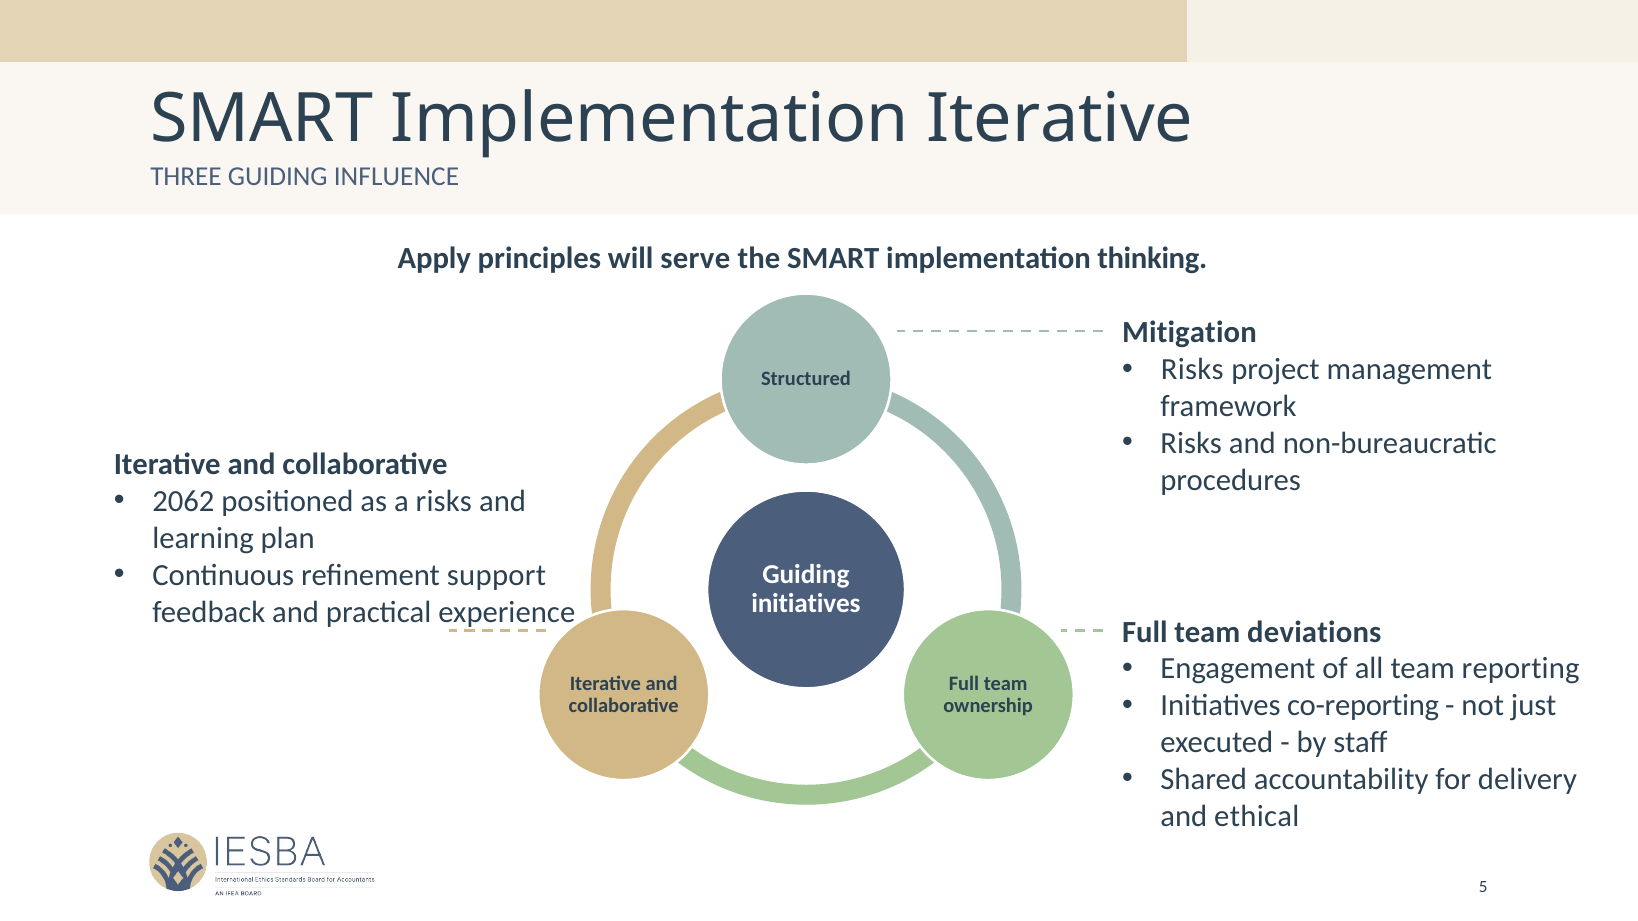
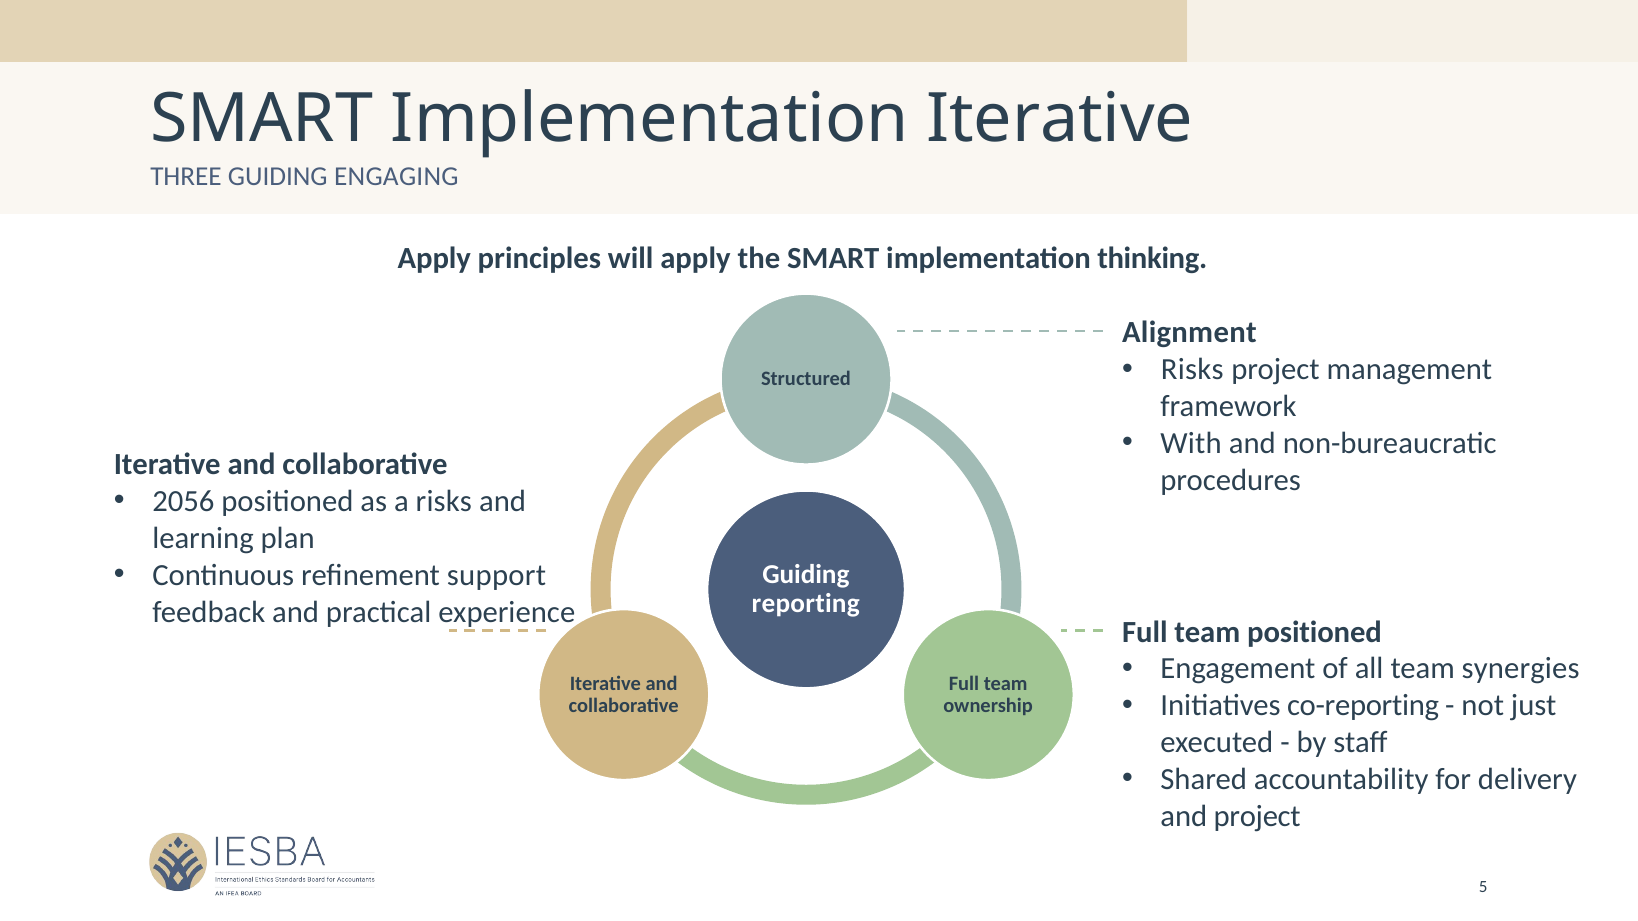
INFLUENCE: INFLUENCE -> ENGAGING
will serve: serve -> apply
Mitigation: Mitigation -> Alignment
Risks at (1191, 443): Risks -> With
2062: 2062 -> 2056
initiatives at (806, 604): initiatives -> reporting
team deviations: deviations -> positioned
reporting: reporting -> synergies
and ethical: ethical -> project
